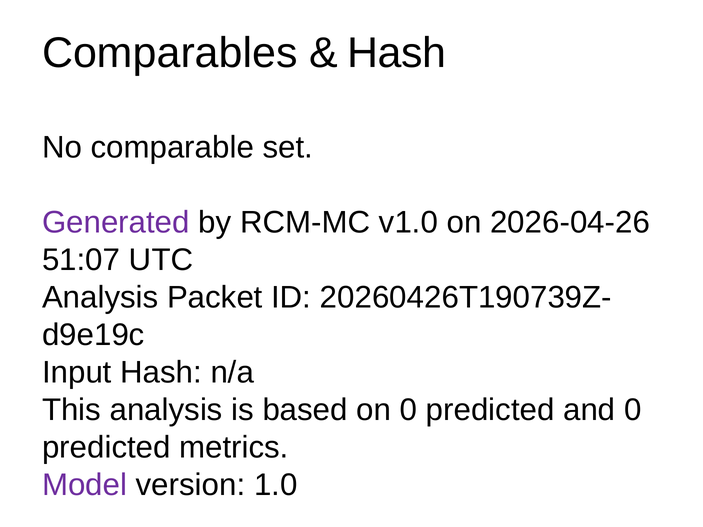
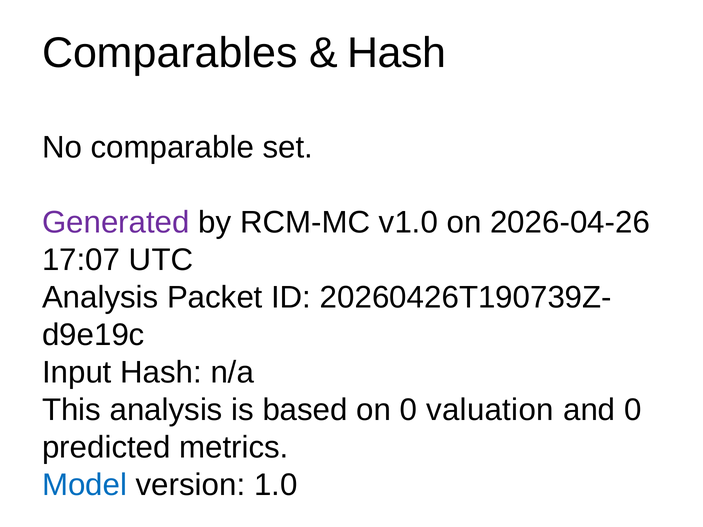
51:07: 51:07 -> 17:07
on 0 predicted: predicted -> valuation
Model colour: purple -> blue
